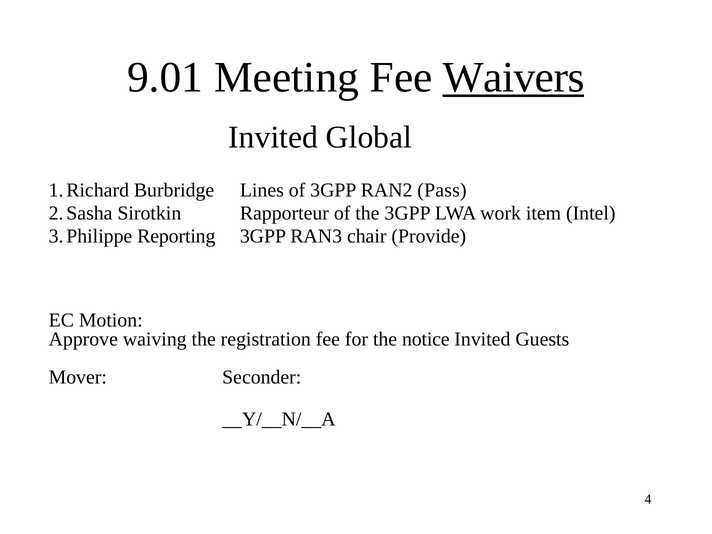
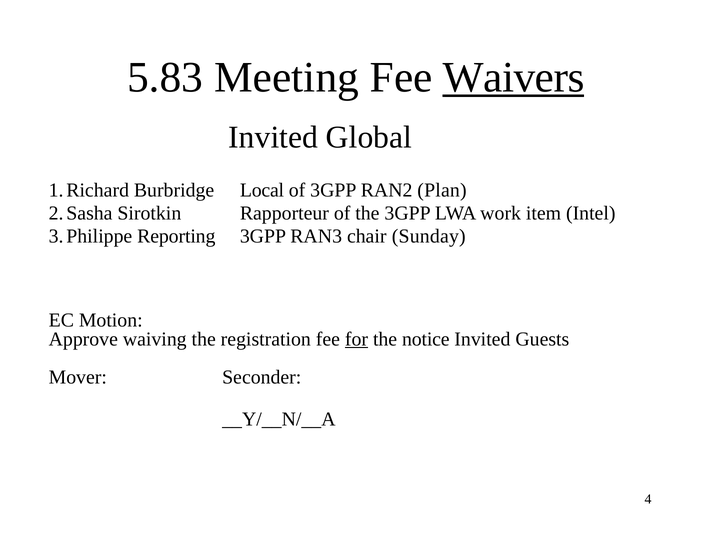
9.01: 9.01 -> 5.83
Lines: Lines -> Local
Pass: Pass -> Plan
Provide: Provide -> Sunday
for underline: none -> present
